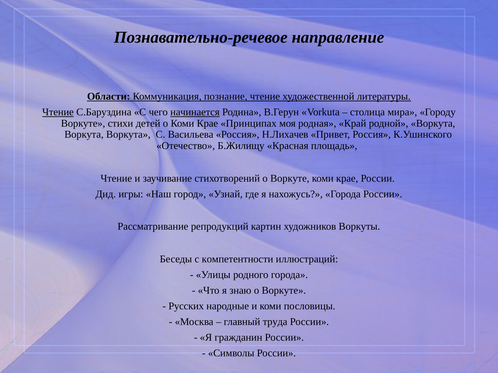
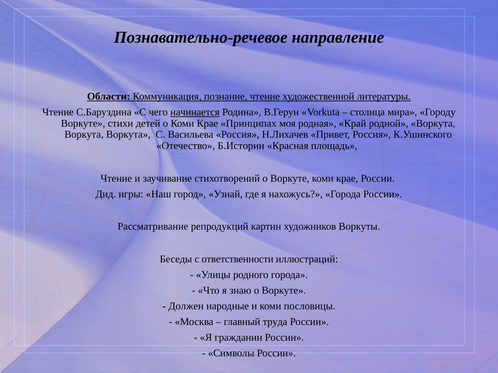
Чтение at (58, 112) underline: present -> none
Б.Жилищу: Б.Жилищу -> Б.Истории
компетентности: компетентности -> ответственности
Русских: Русских -> Должен
